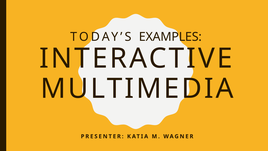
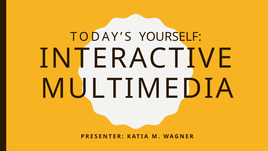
EXAMPLES: EXAMPLES -> YOURSELF
